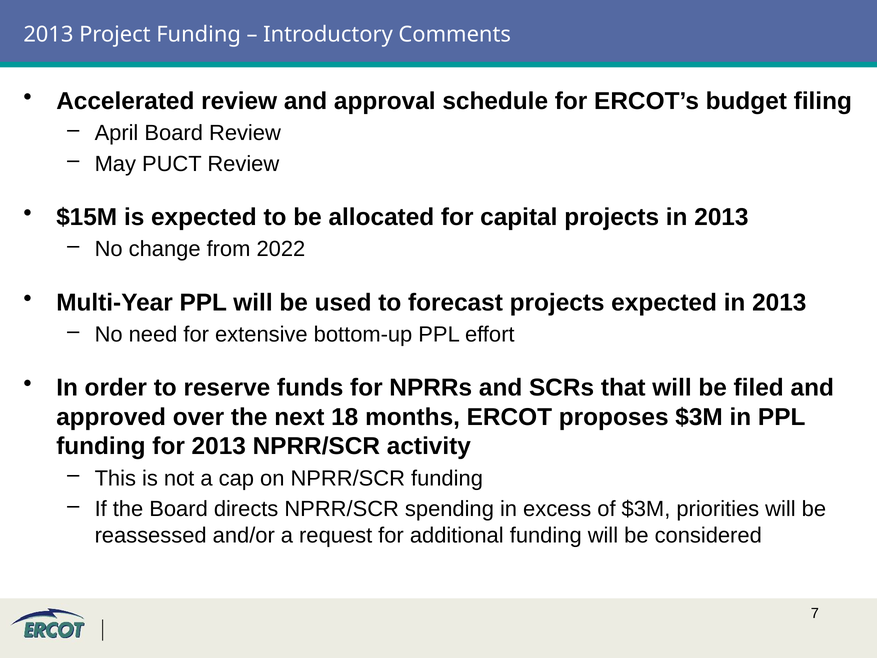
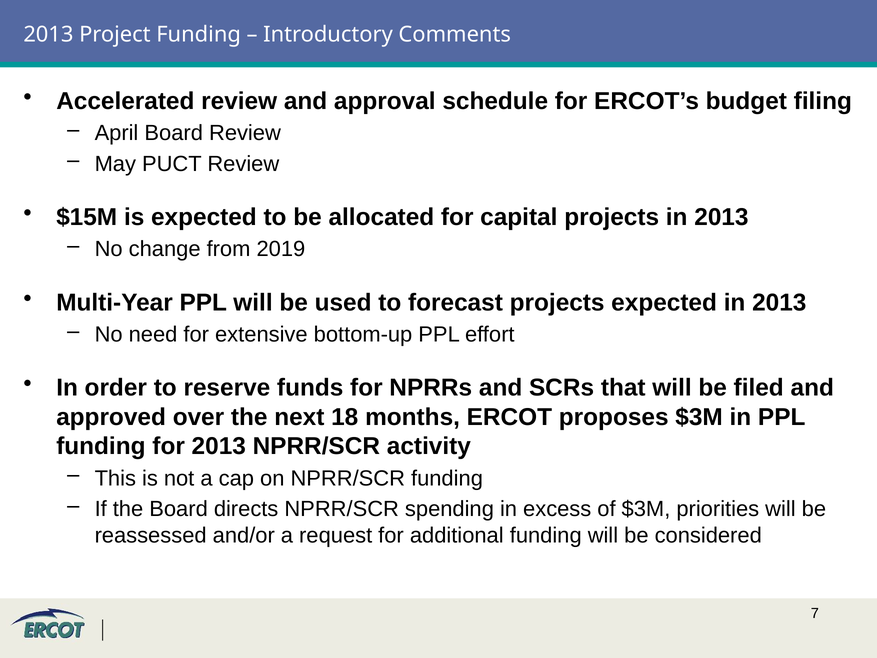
2022: 2022 -> 2019
